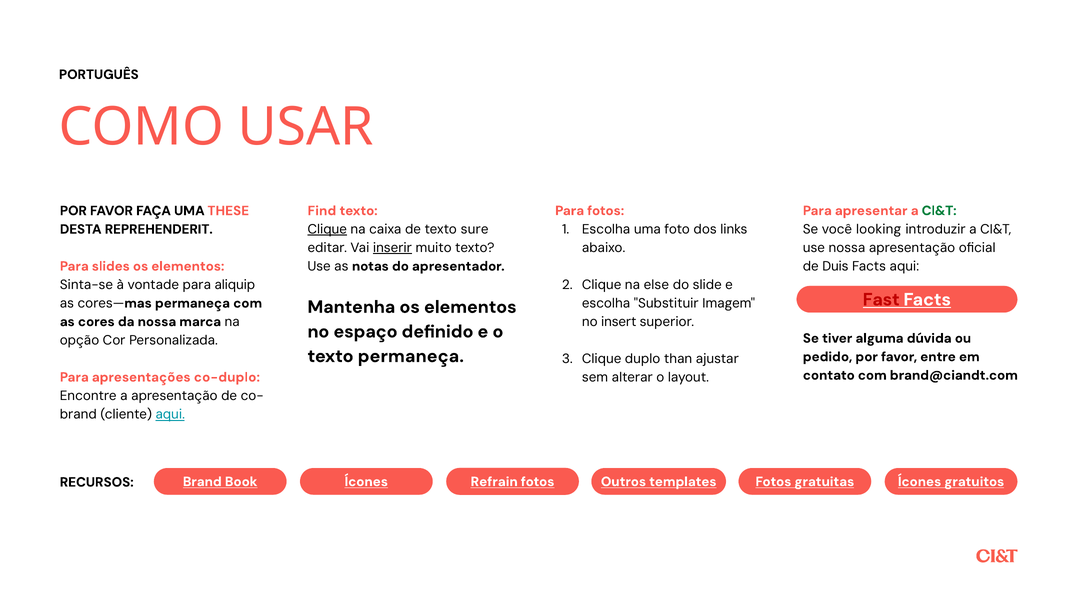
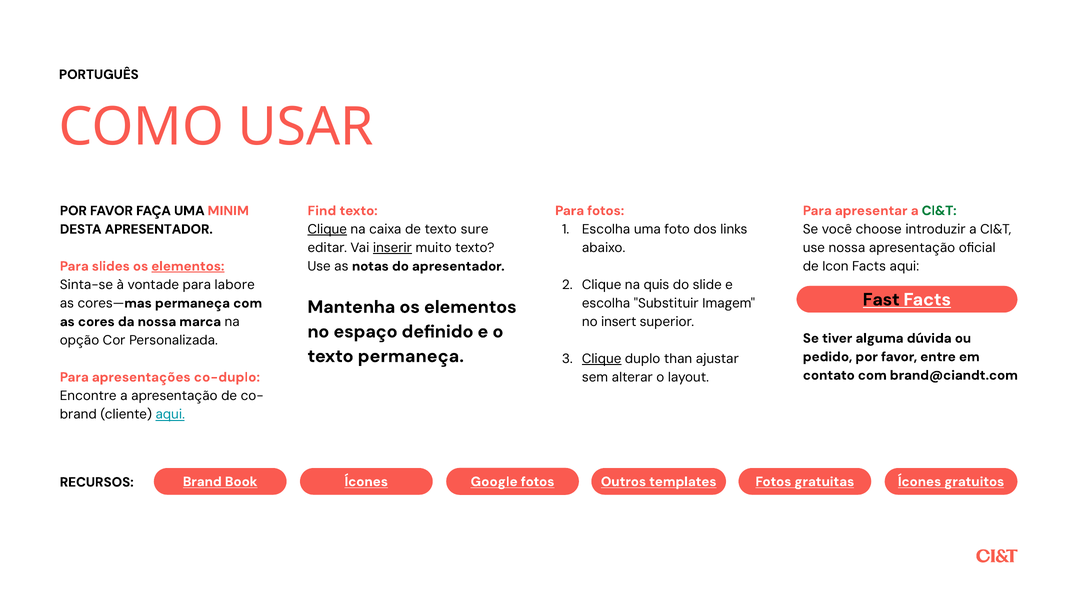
THESE: THESE -> MINIM
DESTA REPREHENDERIT: REPREHENDERIT -> APRESENTADOR
looking: looking -> choose
elementos at (188, 266) underline: none -> present
Duis: Duis -> Icon
aliquip: aliquip -> labore
else: else -> quis
Fast colour: red -> black
Clique at (602, 359) underline: none -> present
Refrain: Refrain -> Google
